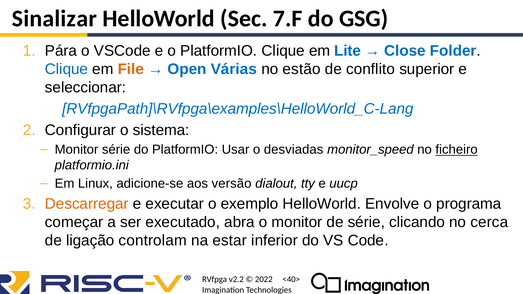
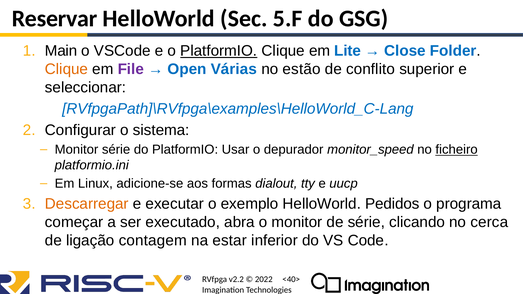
Sinalizar: Sinalizar -> Reservar
7.F: 7.F -> 5.F
Pára: Pára -> Main
PlatformIO at (219, 51) underline: none -> present
Clique at (67, 69) colour: blue -> orange
File colour: orange -> purple
desviadas: desviadas -> depurador
versão: versão -> formas
Envolve: Envolve -> Pedidos
controlam: controlam -> contagem
